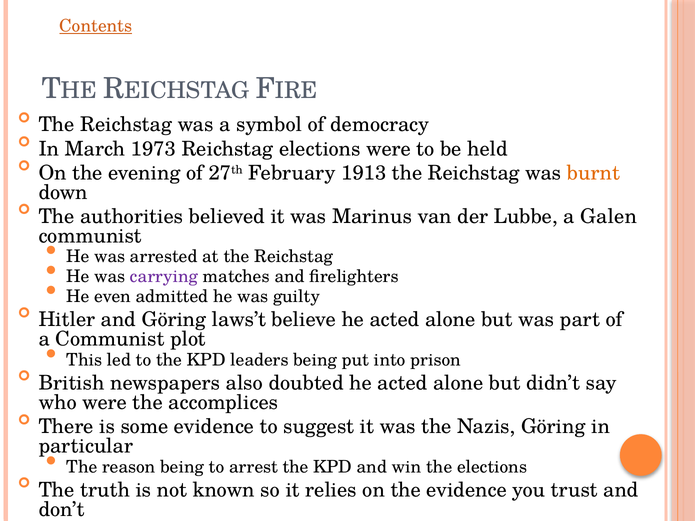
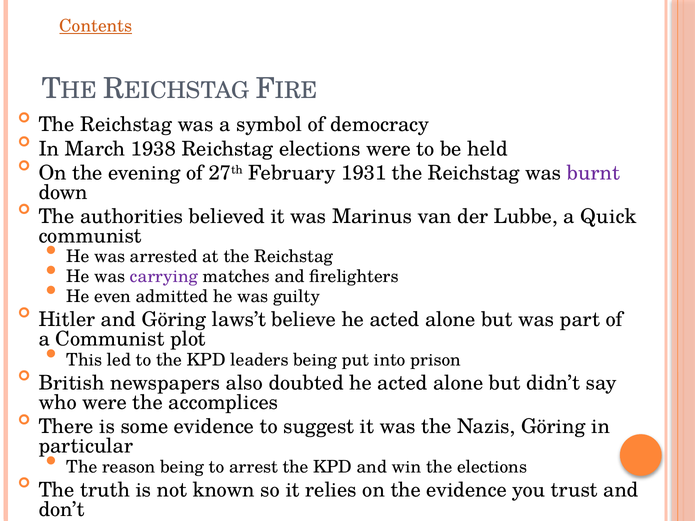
1973: 1973 -> 1938
1913: 1913 -> 1931
burnt colour: orange -> purple
Galen: Galen -> Quick
